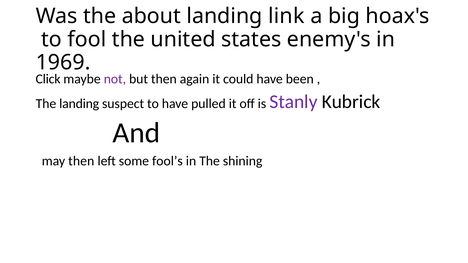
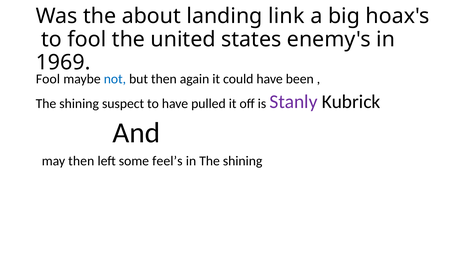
Click at (48, 79): Click -> Fool
not colour: purple -> blue
landing at (79, 104): landing -> shining
fool’s: fool’s -> feel’s
